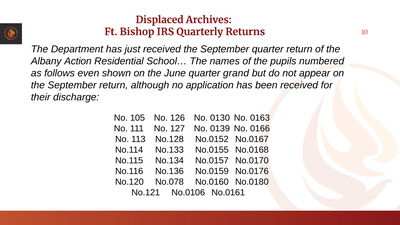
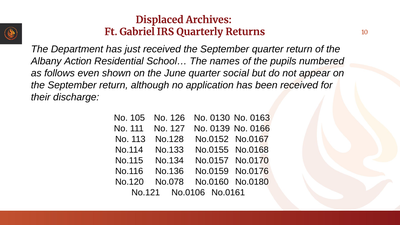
Bishop: Bishop -> Gabriel
grand: grand -> social
